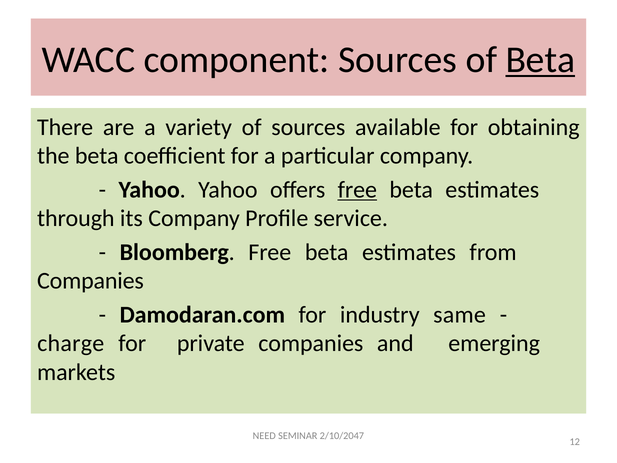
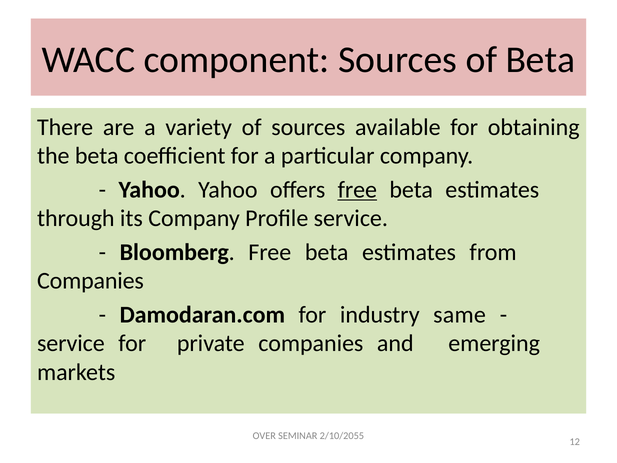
Beta at (540, 60) underline: present -> none
charge at (71, 343): charge -> service
NEED: NEED -> OVER
2/10/2047: 2/10/2047 -> 2/10/2055
